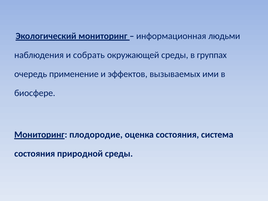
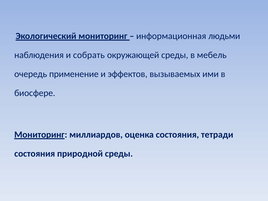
группах: группах -> мебель
плодородие: плодородие -> миллиардов
система: система -> тетради
